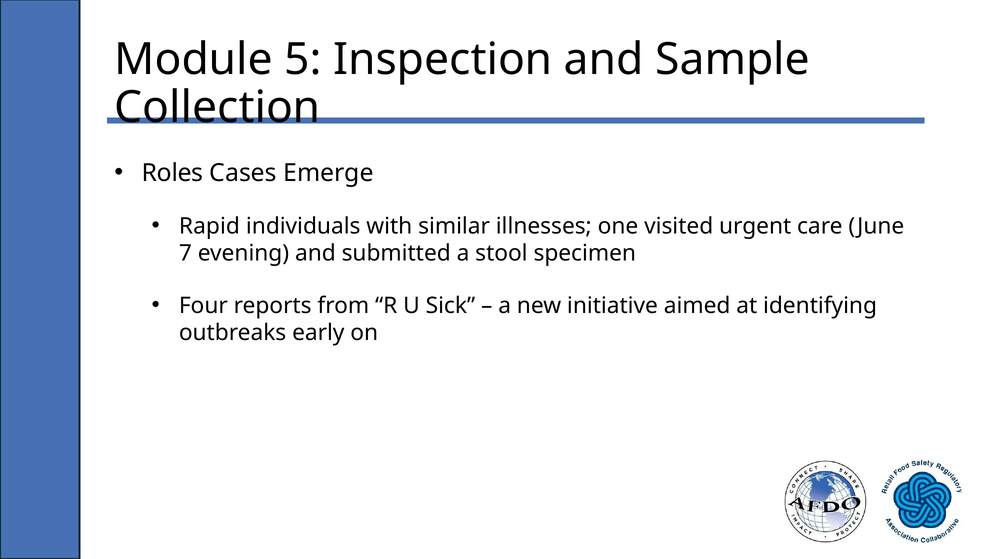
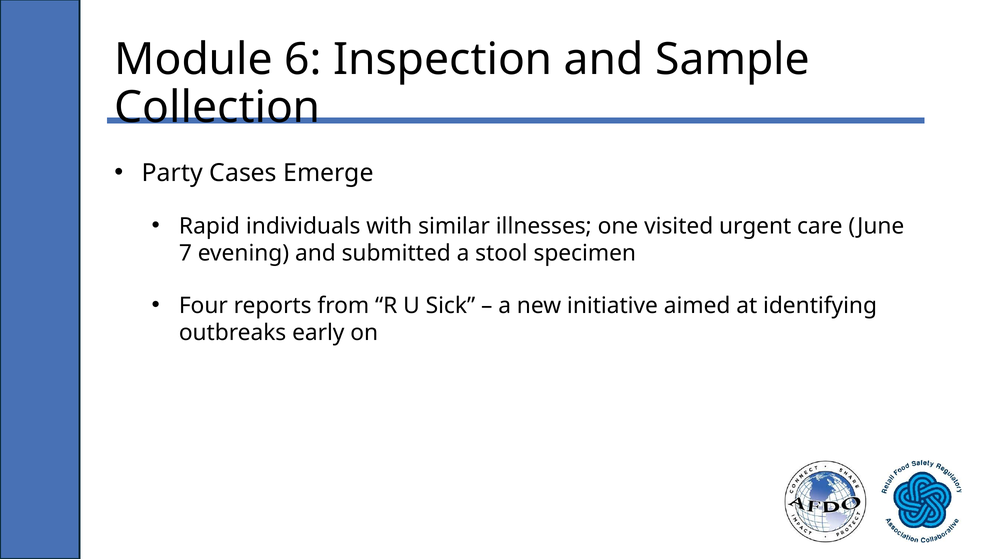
5: 5 -> 6
Roles: Roles -> Party
